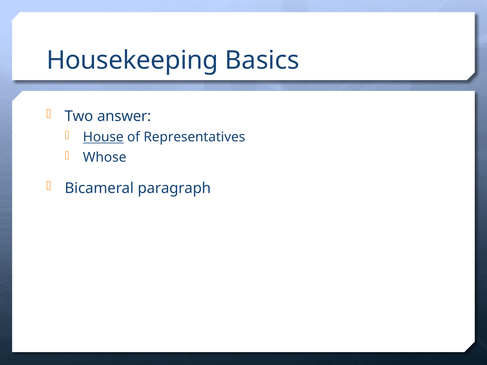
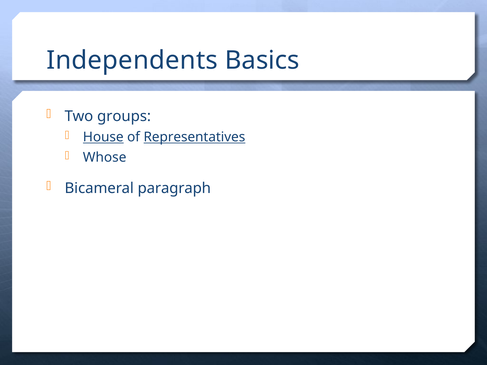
Housekeeping: Housekeeping -> Independents
answer: answer -> groups
Representatives underline: none -> present
